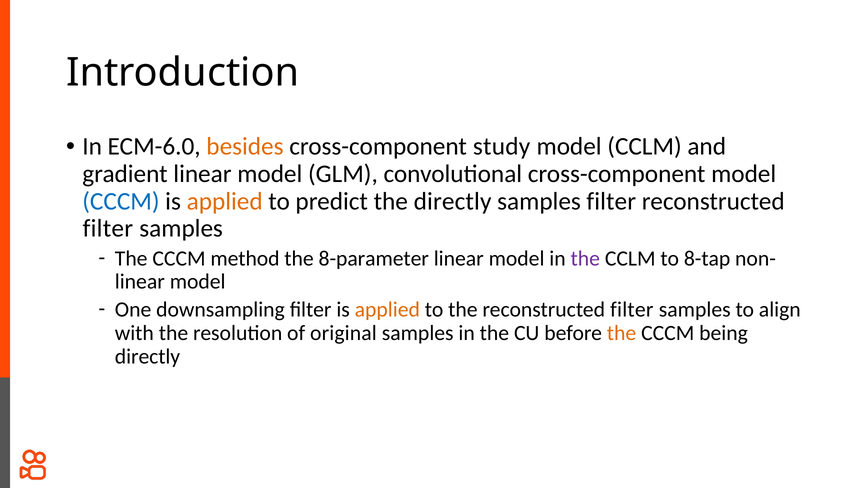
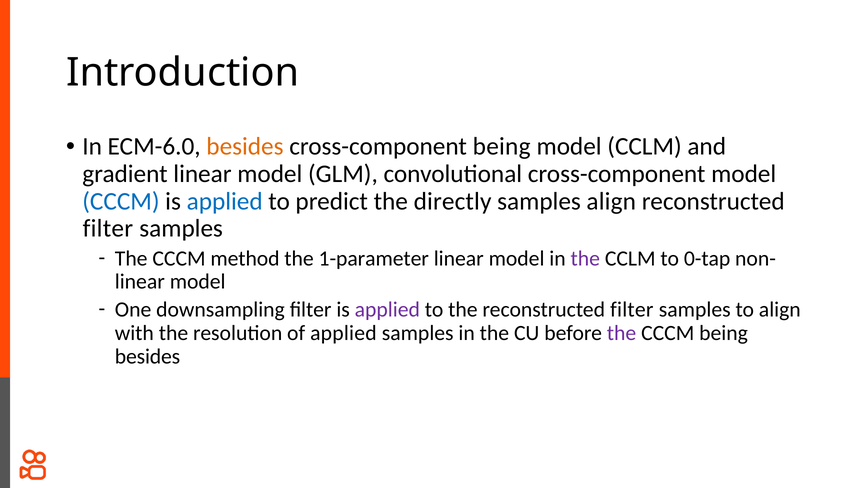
cross-component study: study -> being
applied at (225, 201) colour: orange -> blue
samples filter: filter -> align
8-parameter: 8-parameter -> 1-parameter
8-tap: 8-tap -> 0-tap
applied at (387, 310) colour: orange -> purple
of original: original -> applied
the at (622, 333) colour: orange -> purple
directly at (147, 356): directly -> besides
